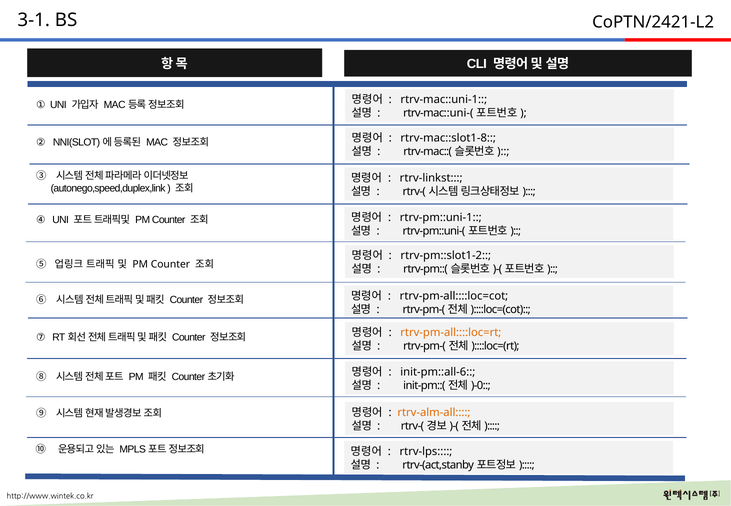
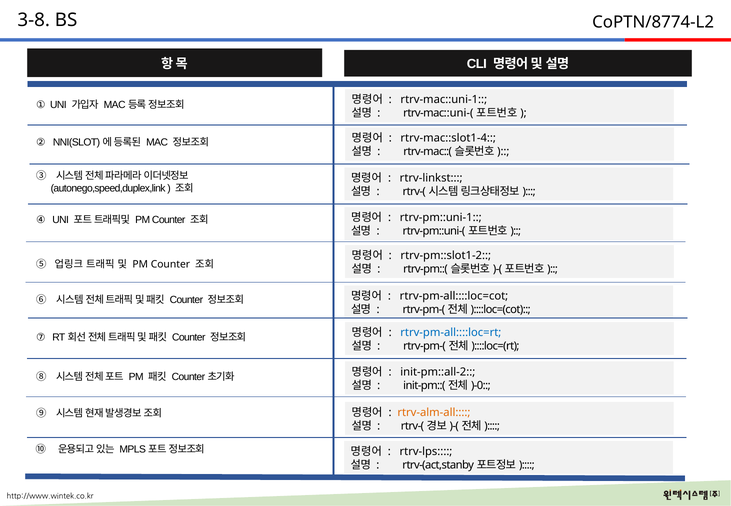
3-1: 3-1 -> 3-8
CoPTN/2421-L2: CoPTN/2421-L2 -> CoPTN/8774-L2
rtrv-mac::slot1-8: rtrv-mac::slot1-8 -> rtrv-mac::slot1-4
rtrv-pm-all::::loc=rt colour: orange -> blue
init-pm::all-6: init-pm::all-6 -> init-pm::all-2
